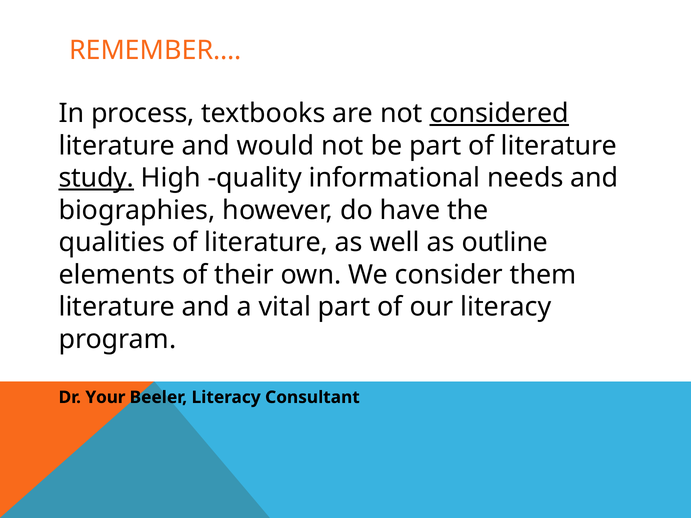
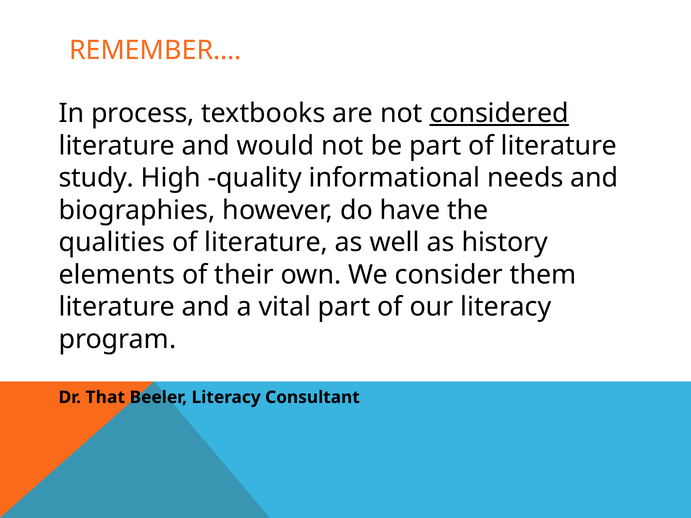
study underline: present -> none
outline: outline -> history
Your: Your -> That
